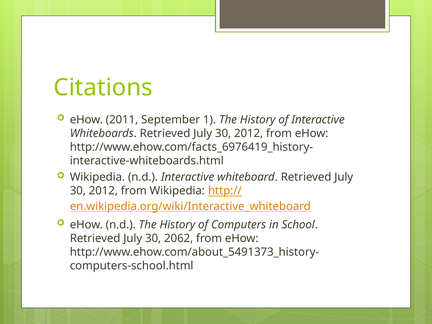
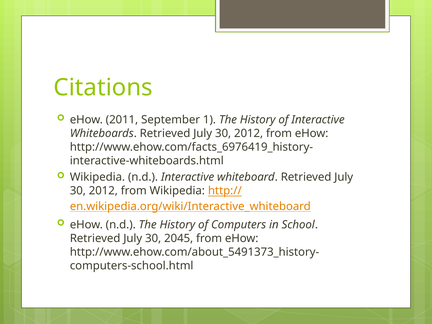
2062: 2062 -> 2045
